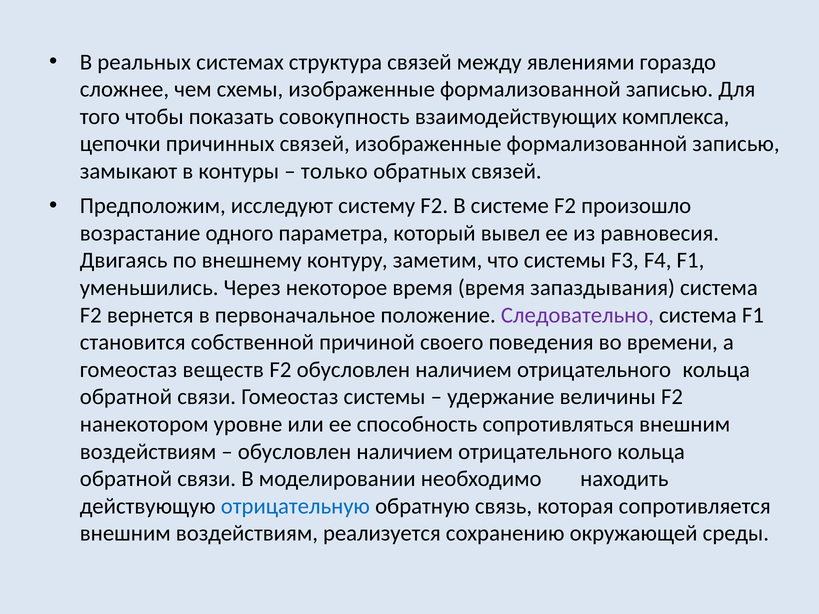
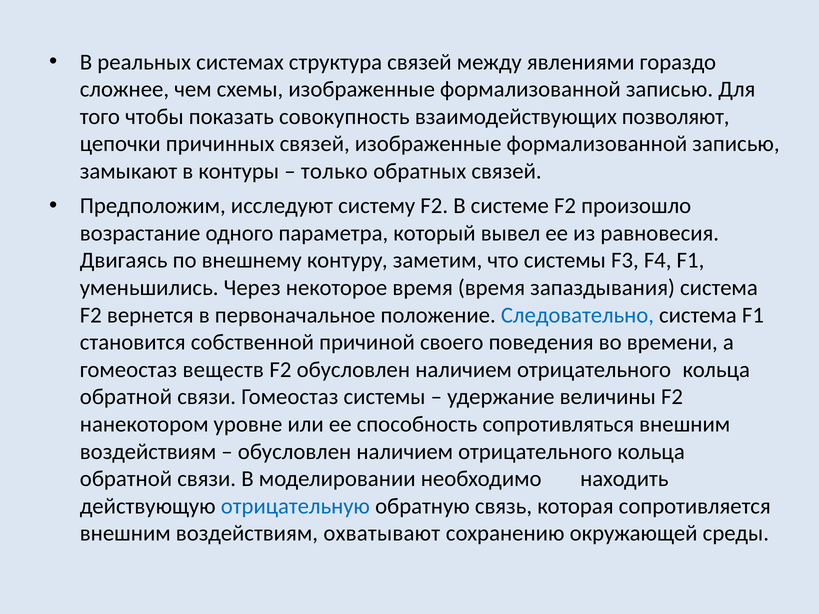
комплекса: комплекса -> позволяют
Следовательно colour: purple -> blue
реализуется: реализуется -> охватывают
